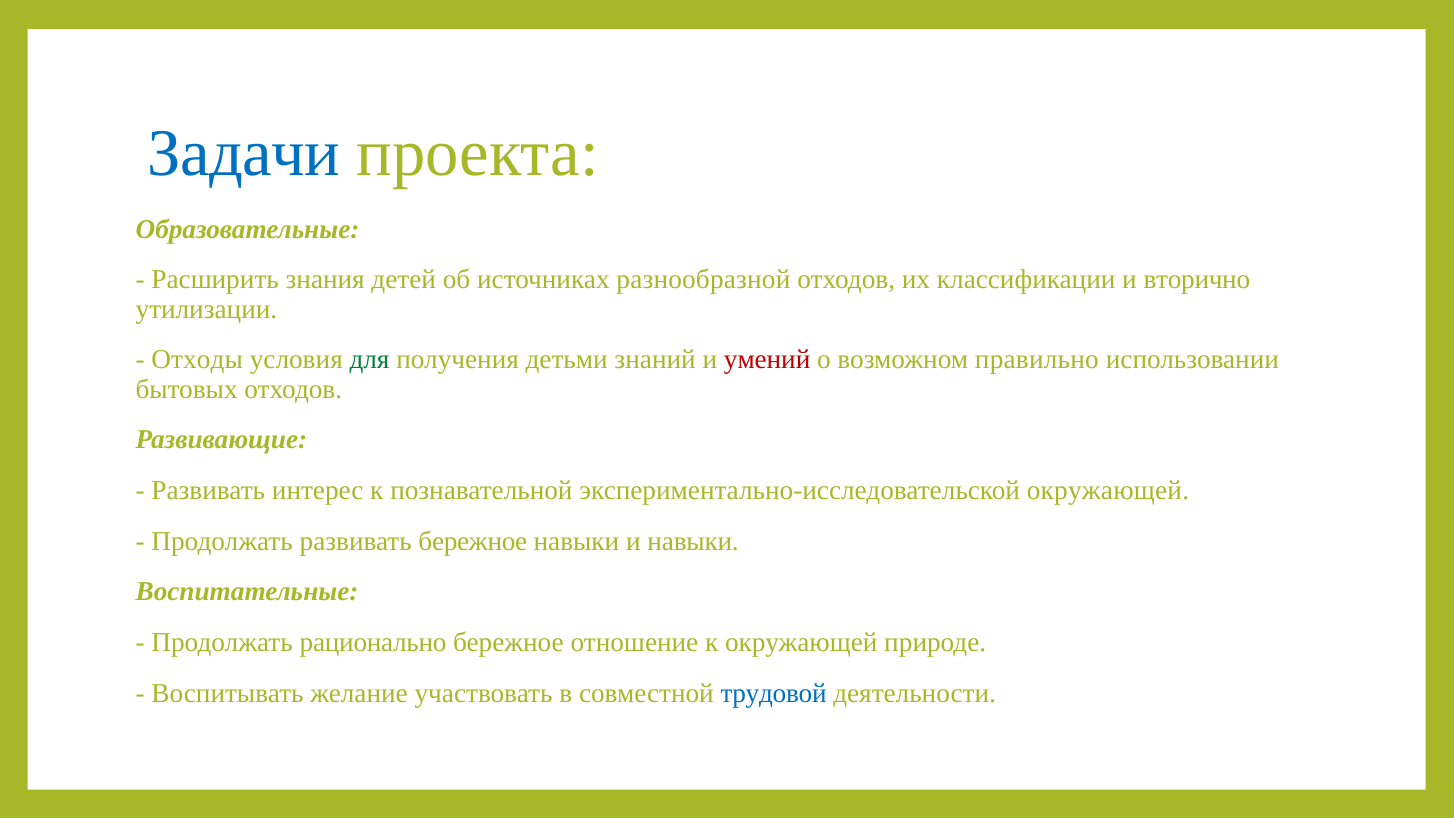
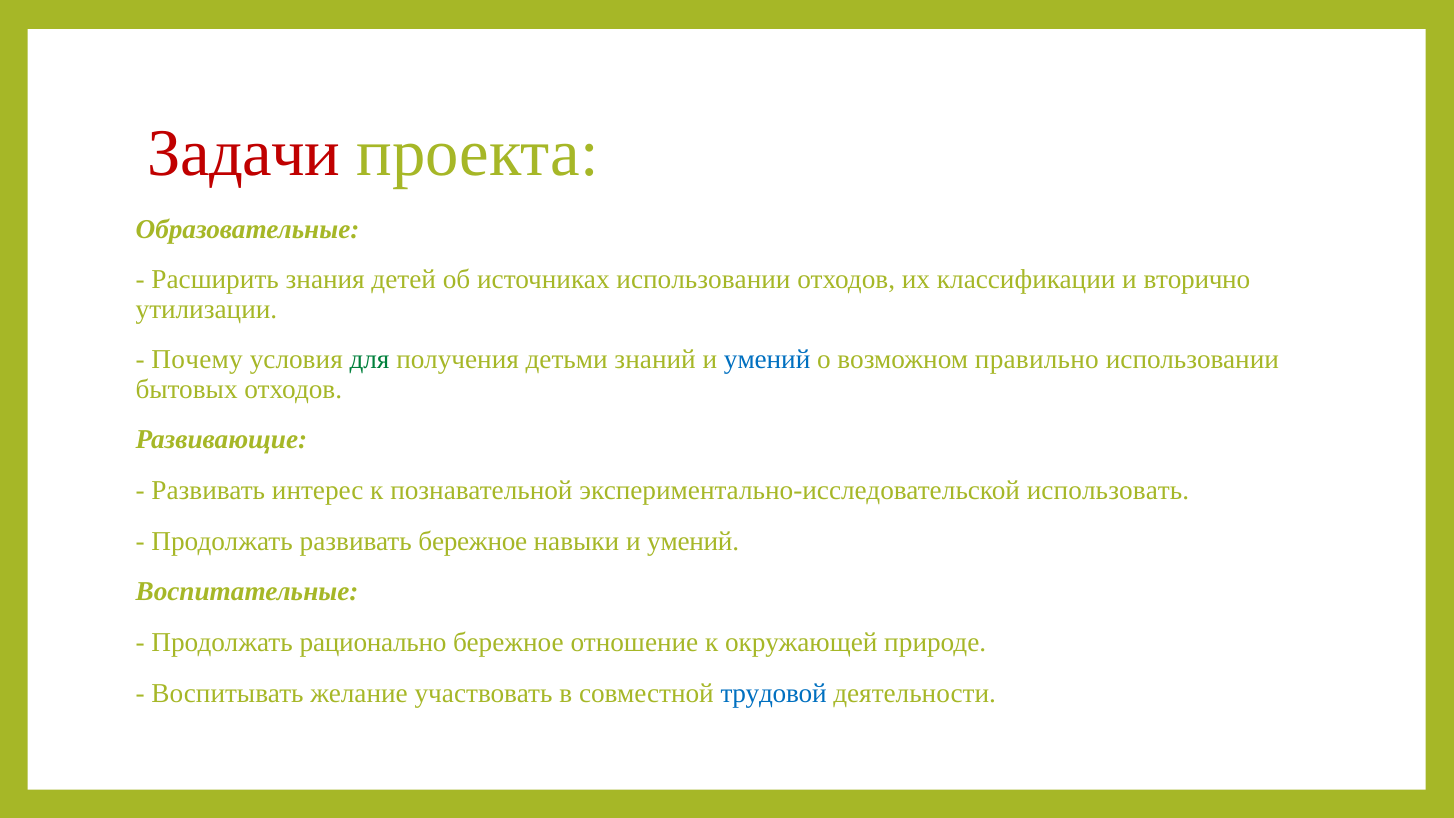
Задачи colour: blue -> red
источниках разнообразной: разнообразной -> использовании
Отходы: Отходы -> Почему
умений at (767, 360) colour: red -> blue
экспериментально-исследовательской окружающей: окружающей -> использовать
навыки и навыки: навыки -> умений
